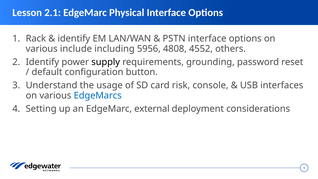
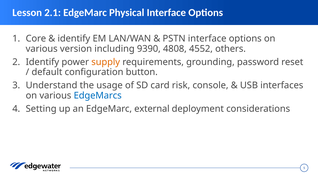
Rack: Rack -> Core
include: include -> version
5956: 5956 -> 9390
supply colour: black -> orange
